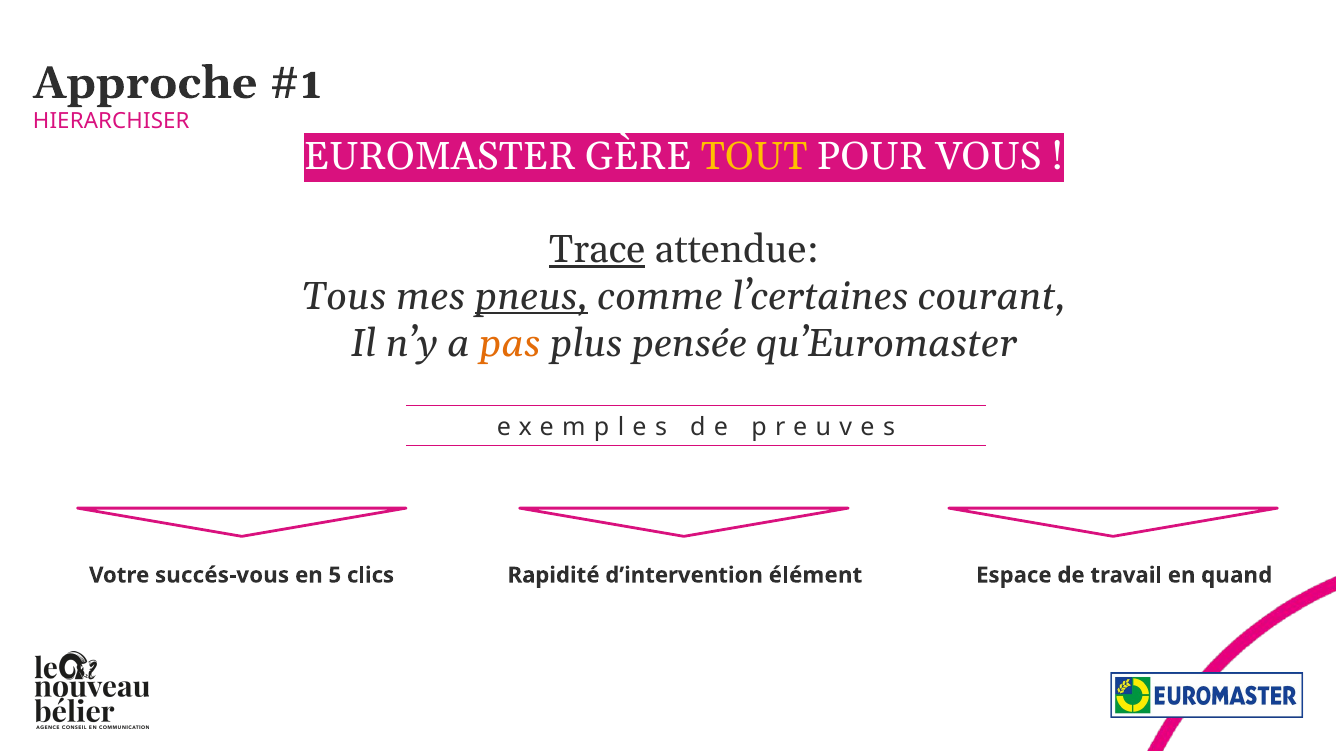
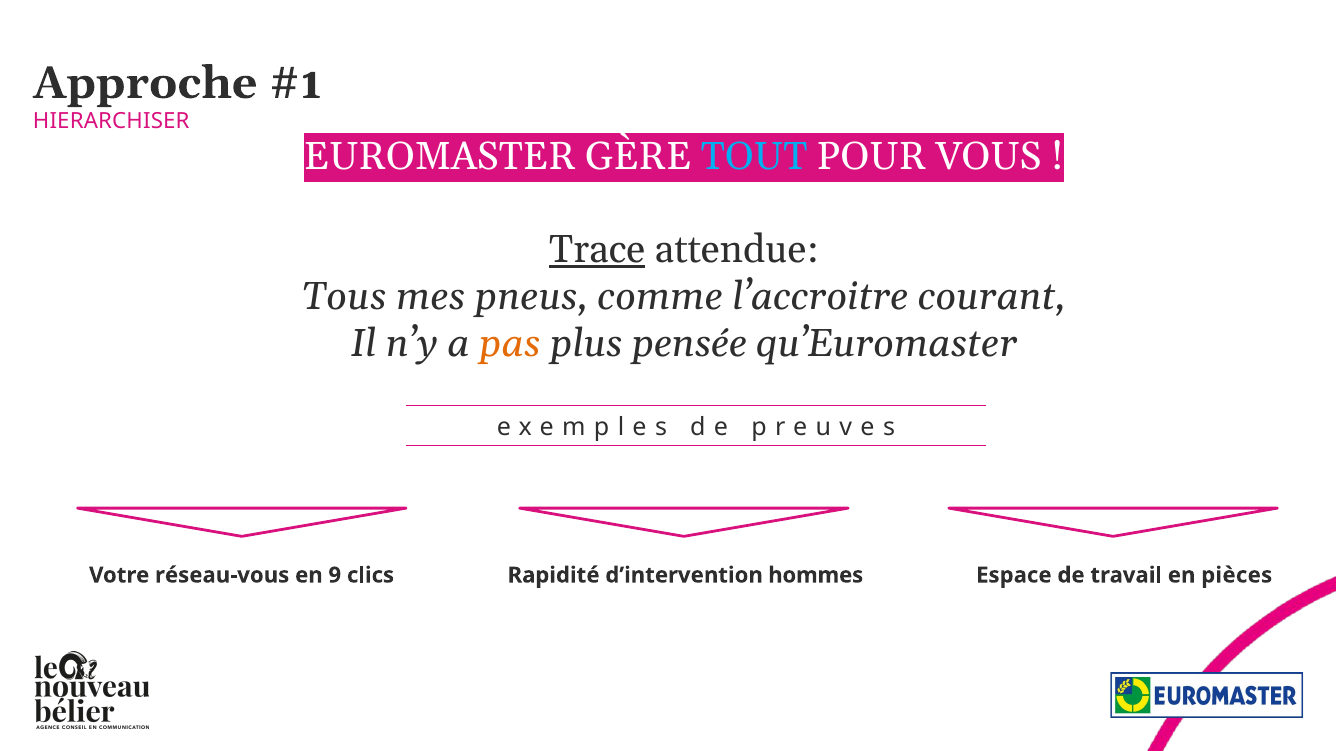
TOUT colour: yellow -> light blue
pneus underline: present -> none
l’certaines: l’certaines -> l’accroitre
succés-vous: succés-vous -> réseau-vous
5: 5 -> 9
élément: élément -> hommes
quand: quand -> pièces
